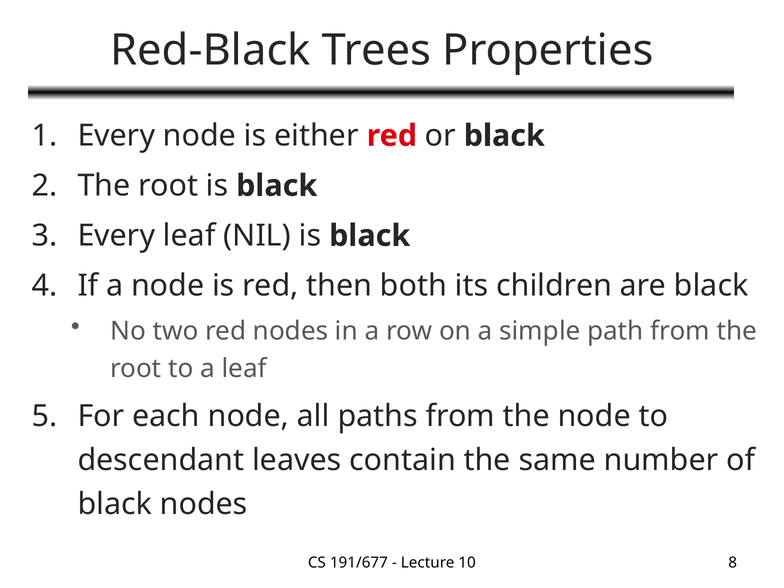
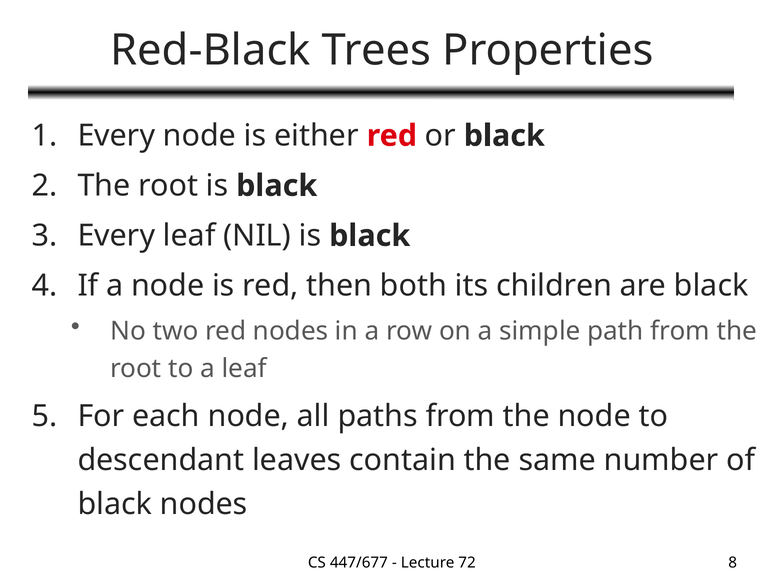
191/677: 191/677 -> 447/677
10: 10 -> 72
